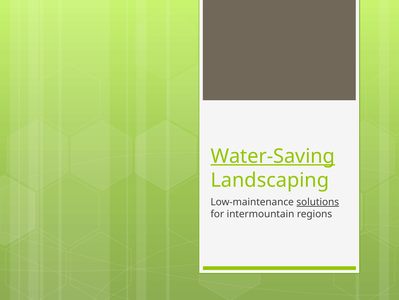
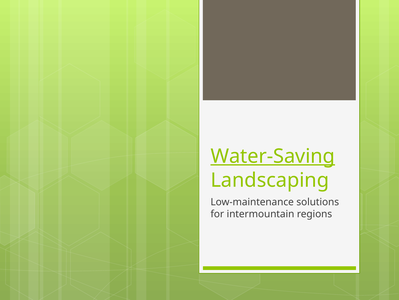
solutions underline: present -> none
